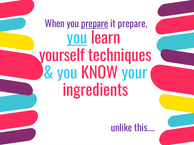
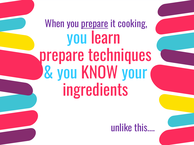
it prepare: prepare -> cooking
you at (77, 38) underline: present -> none
yourself at (62, 56): yourself -> prepare
